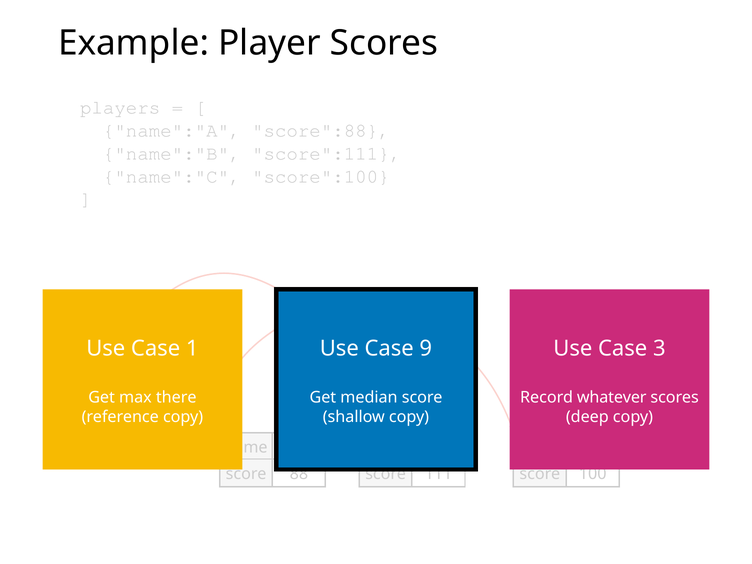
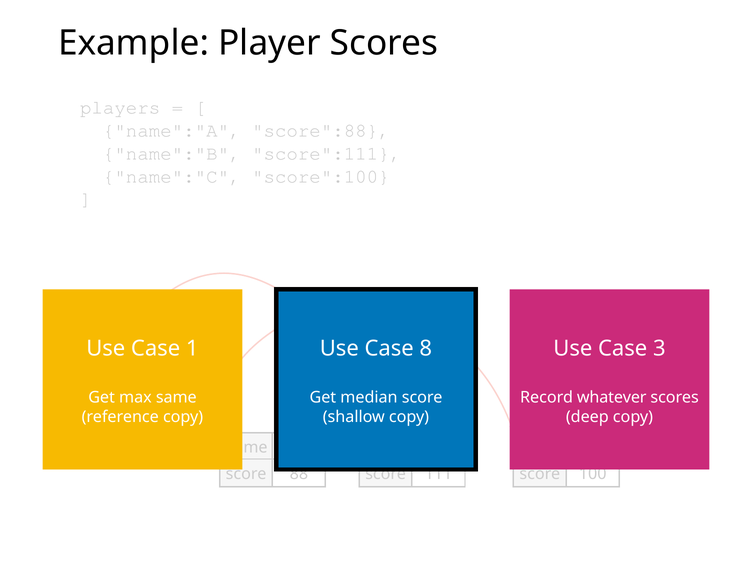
9: 9 -> 8
there: there -> same
